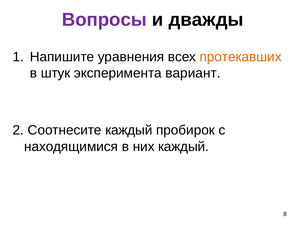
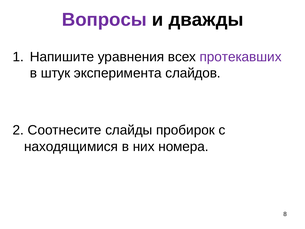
протекавших colour: orange -> purple
вариант: вариант -> слайдов
Соотнесите каждый: каждый -> слайды
них каждый: каждый -> номера
